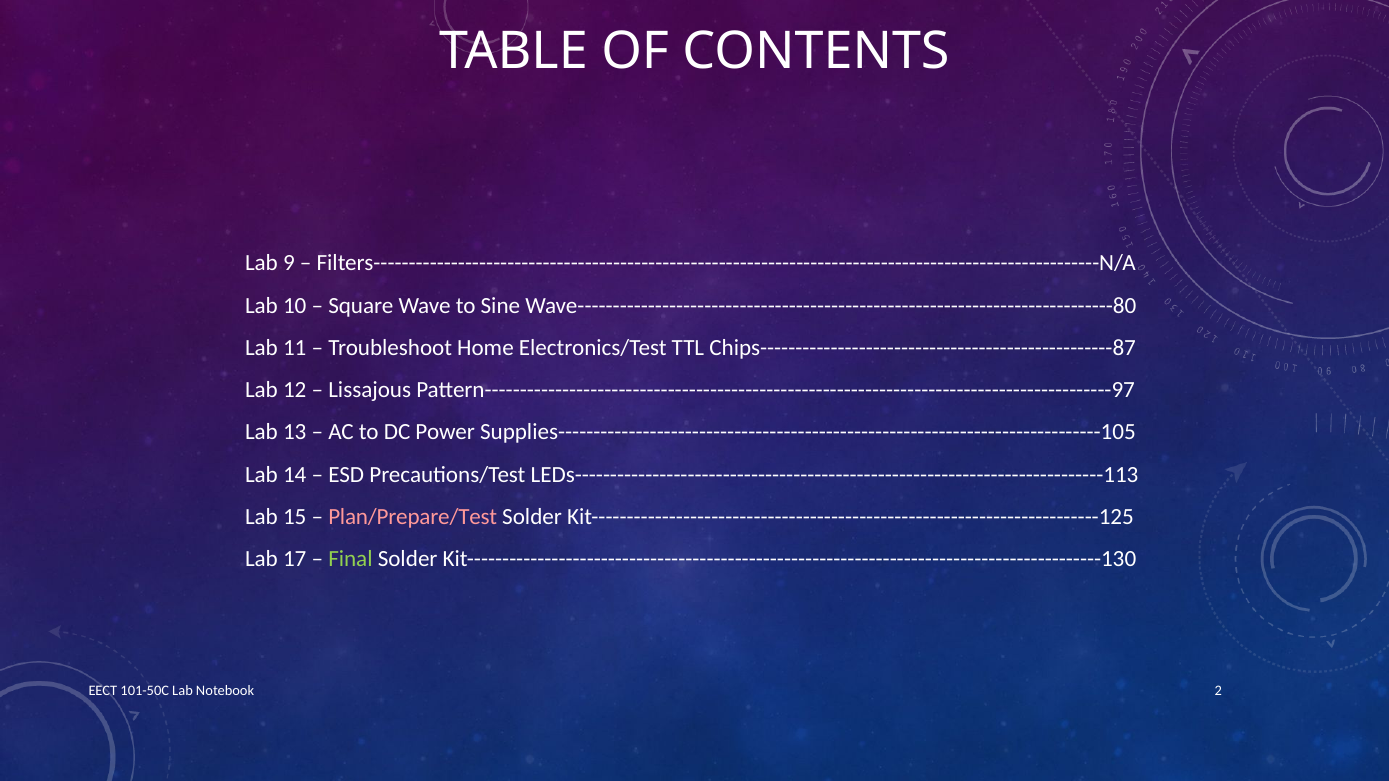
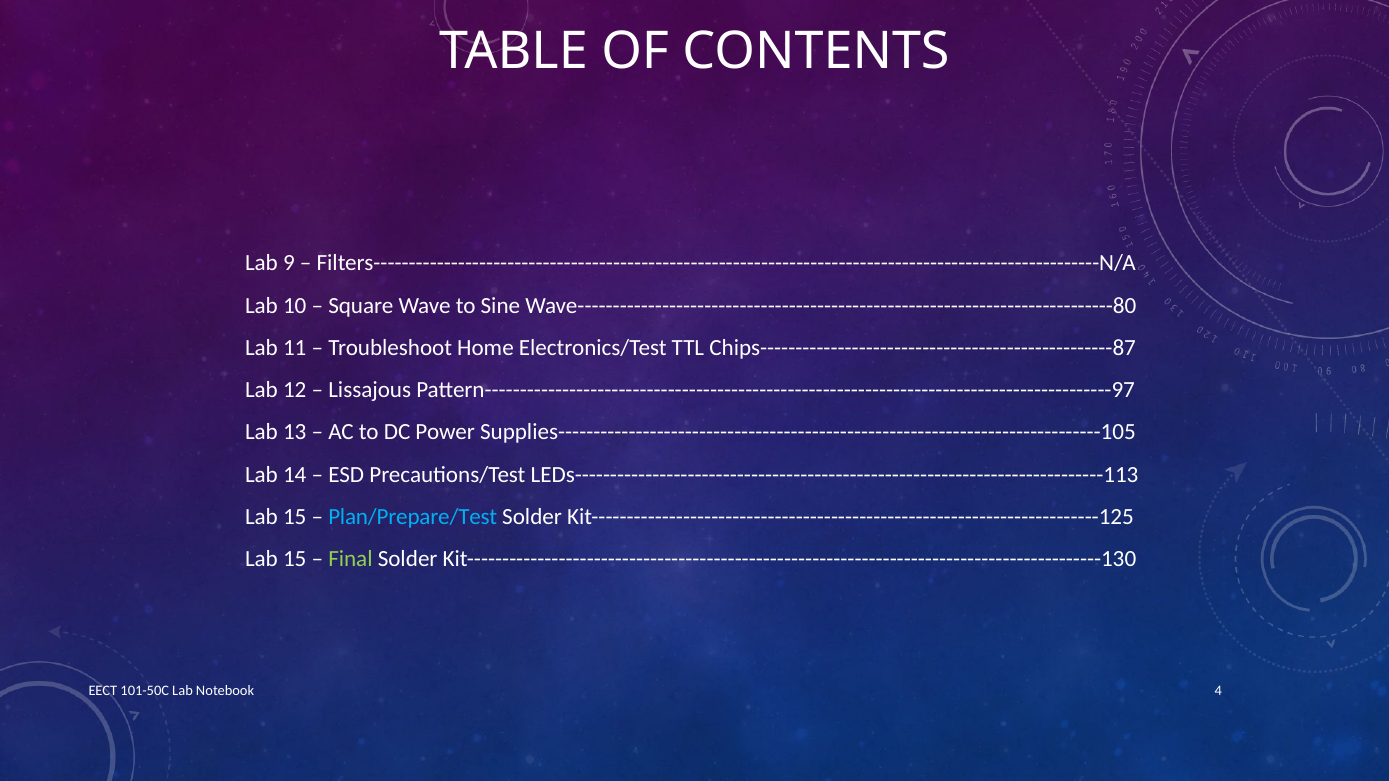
Plan/Prepare/Test colour: pink -> light blue
17 at (295, 559): 17 -> 15
2: 2 -> 4
